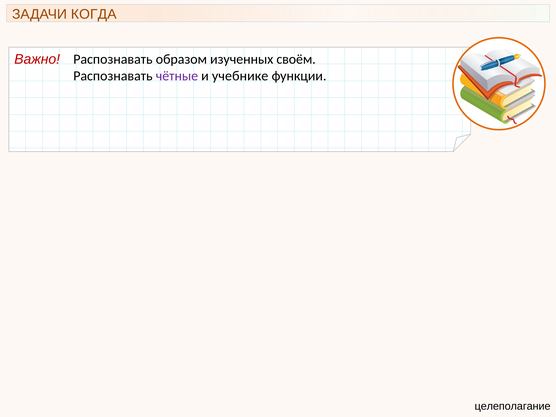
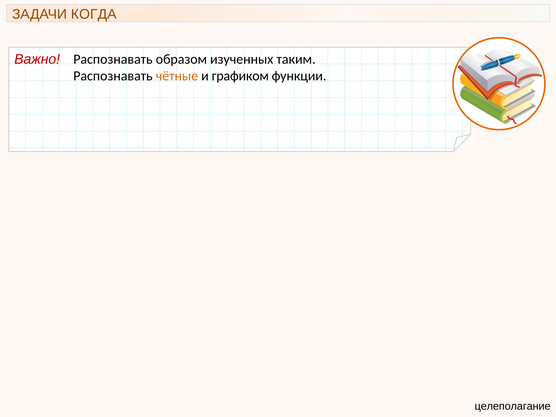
своём: своём -> таким
чётные colour: purple -> orange
учебнике: учебнике -> графиком
